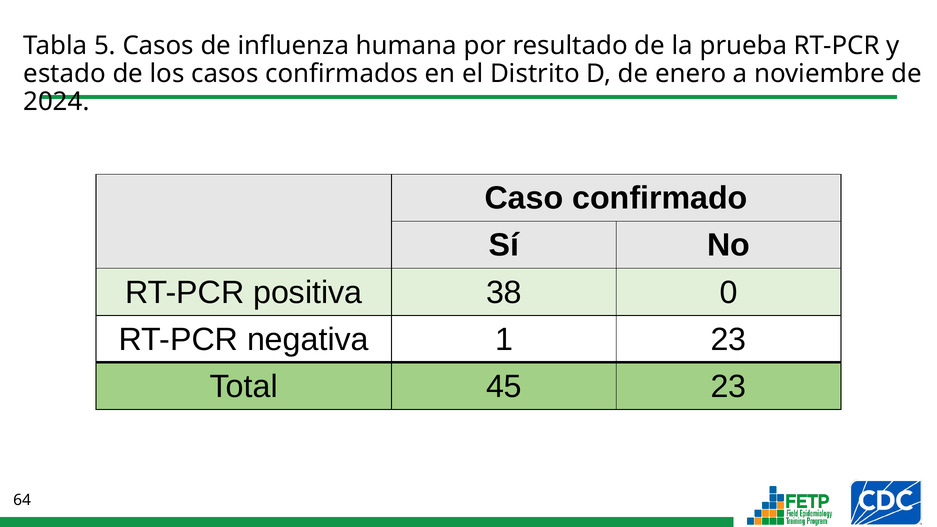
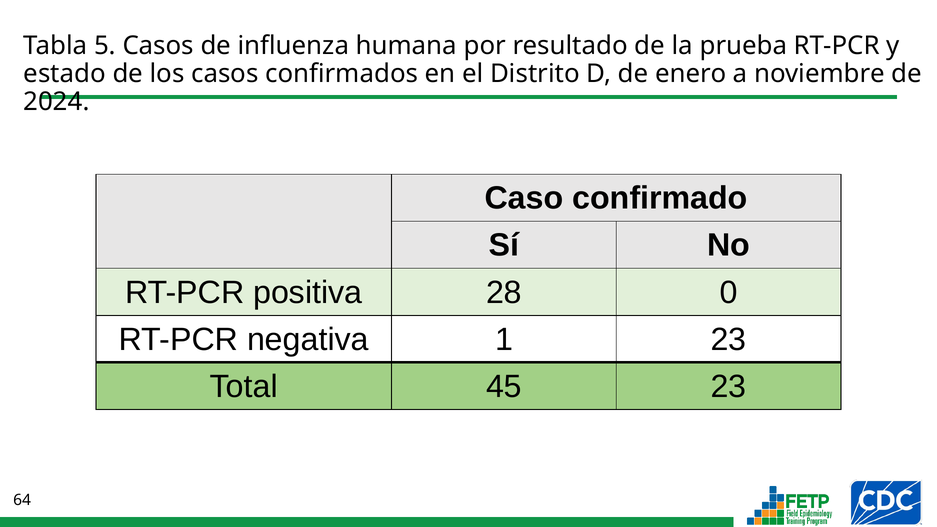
38: 38 -> 28
